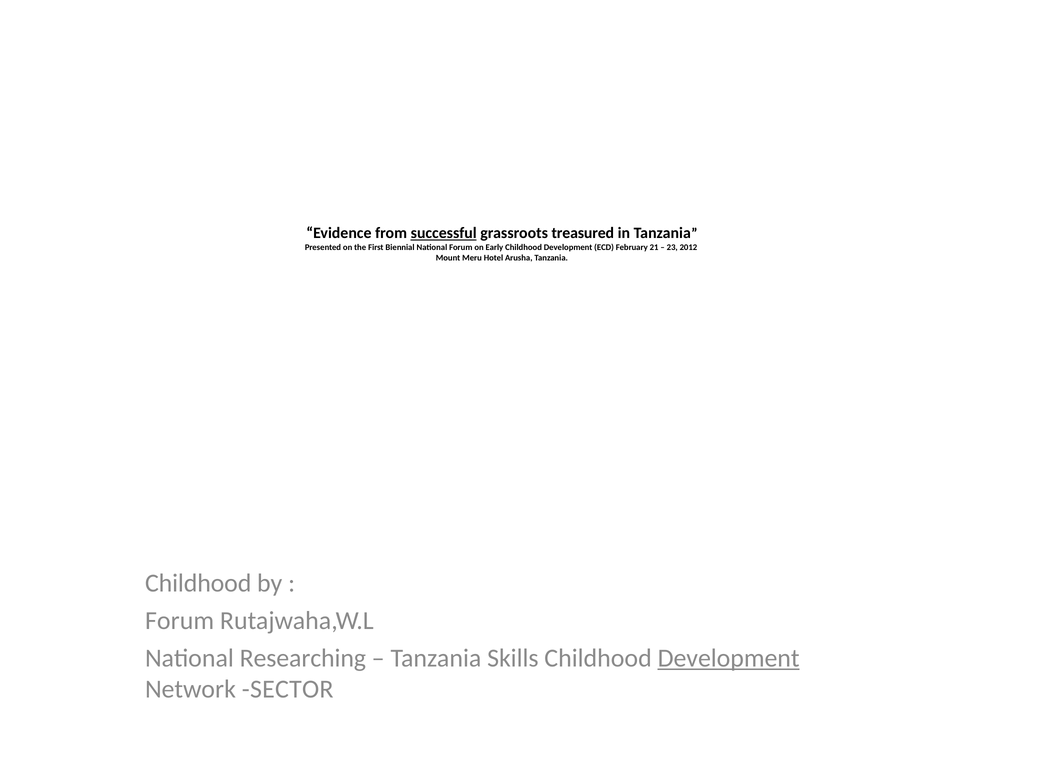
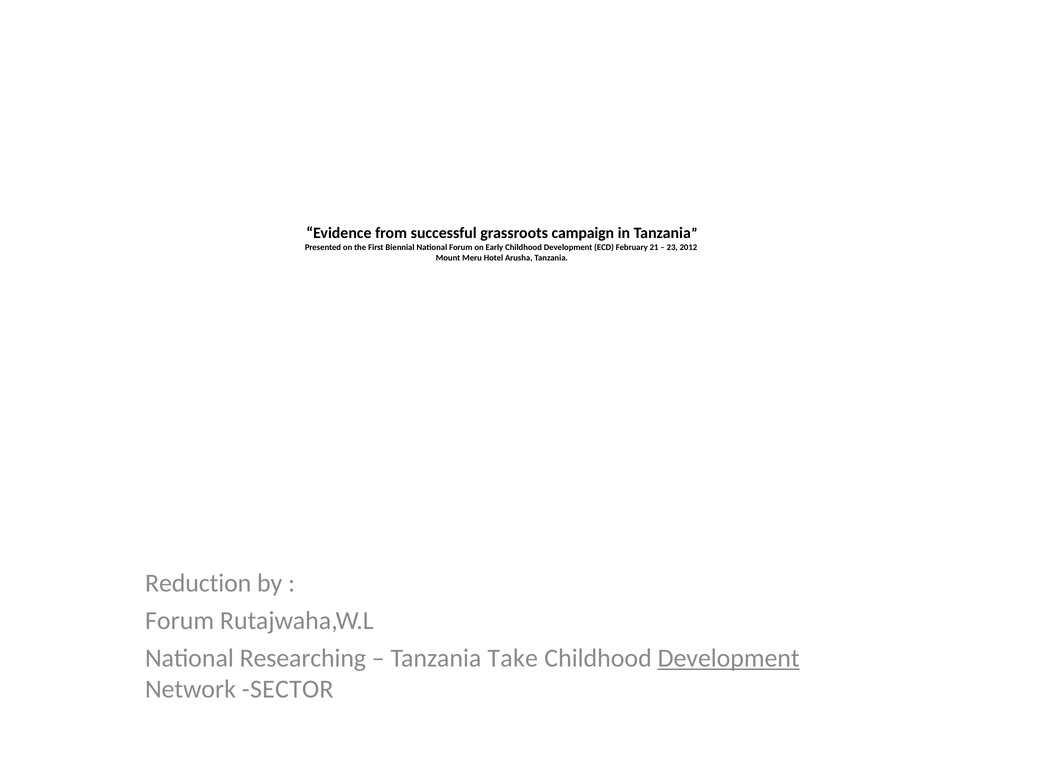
successful underline: present -> none
treasured: treasured -> campaign
Childhood at (198, 583): Childhood -> Reduction
Skills: Skills -> Take
